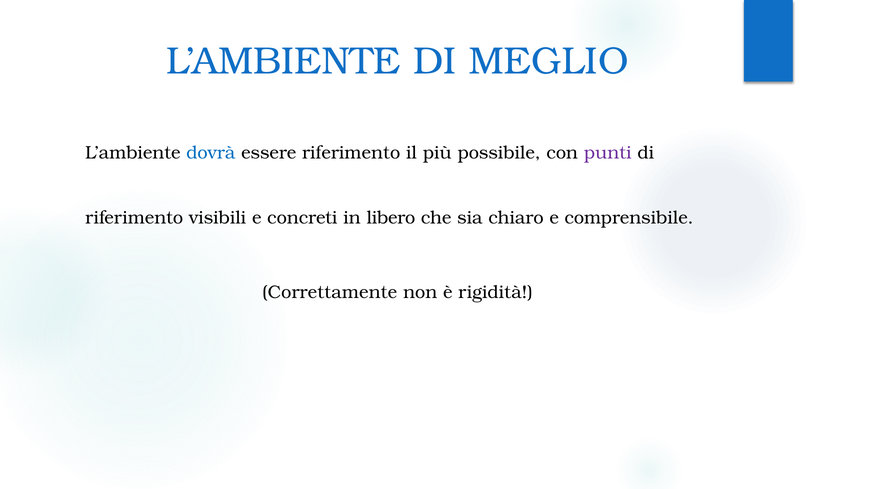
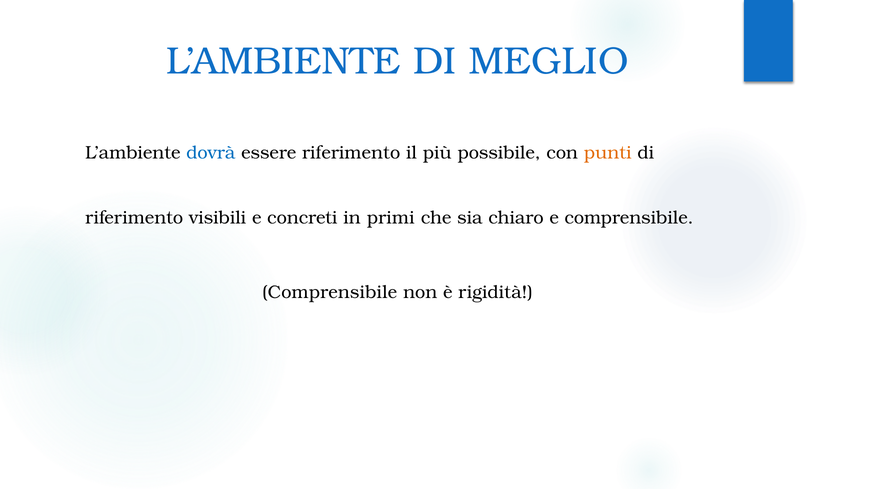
punti colour: purple -> orange
libero: libero -> primi
Correttamente at (330, 292): Correttamente -> Comprensibile
